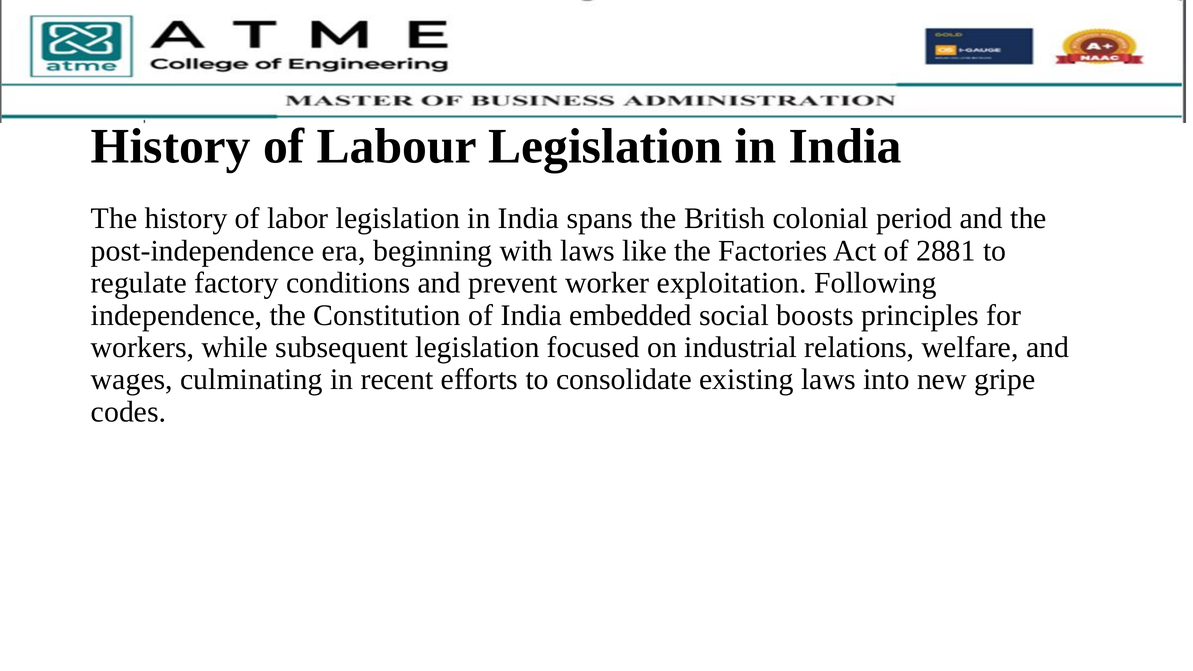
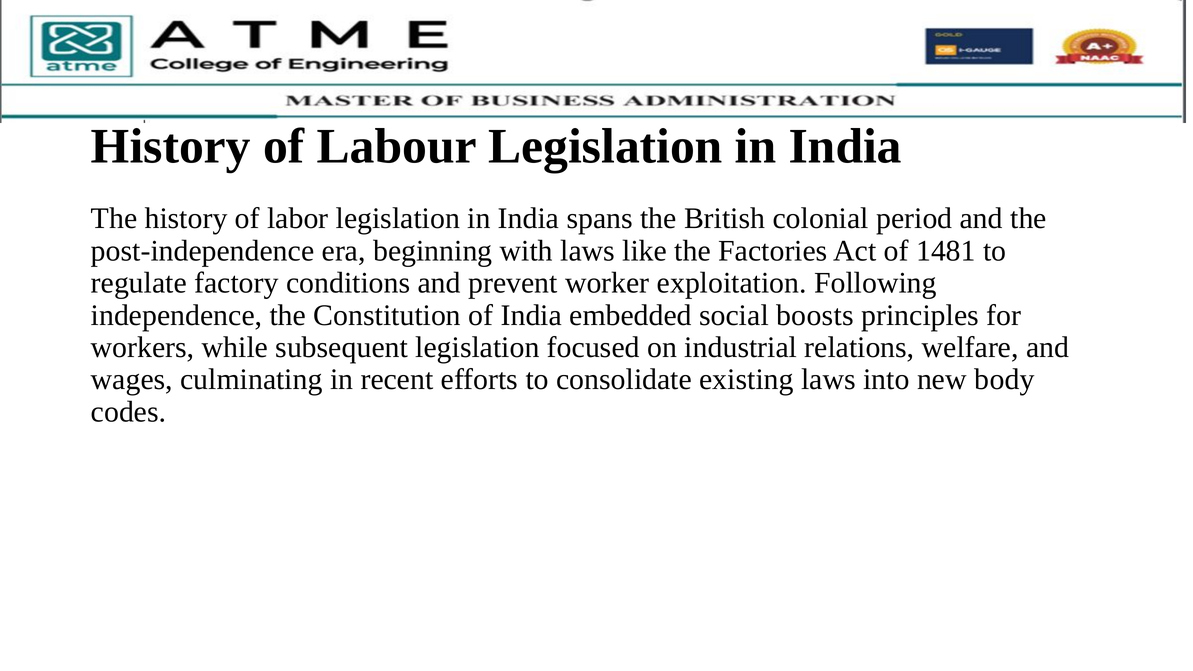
2881: 2881 -> 1481
gripe: gripe -> body
